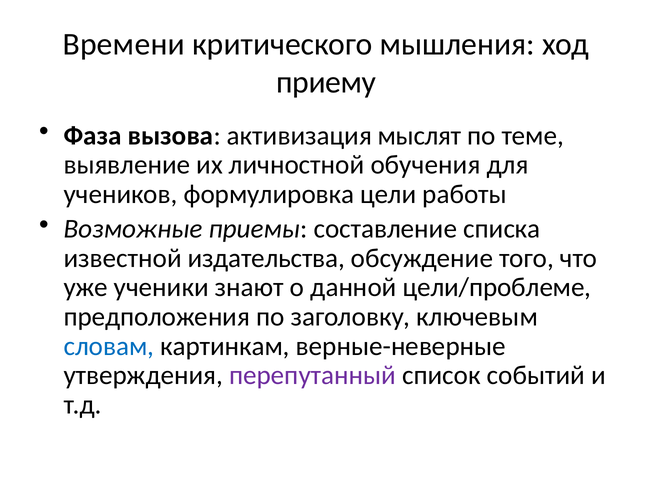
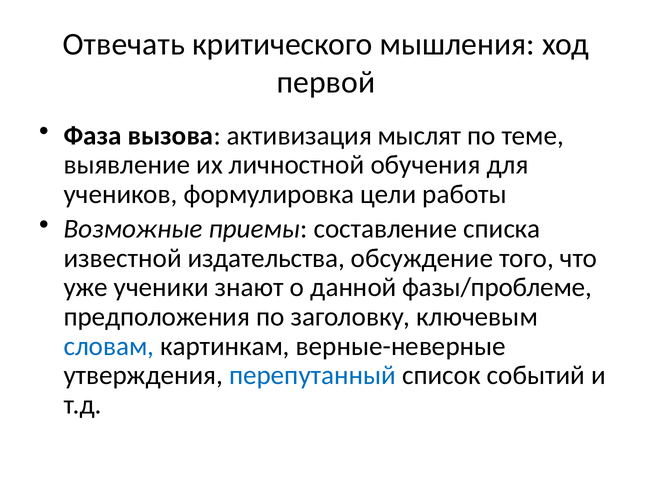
Времени: Времени -> Отвечать
приему: приему -> первой
цели/проблеме: цели/проблеме -> фазы/проблеме
перепутанный colour: purple -> blue
